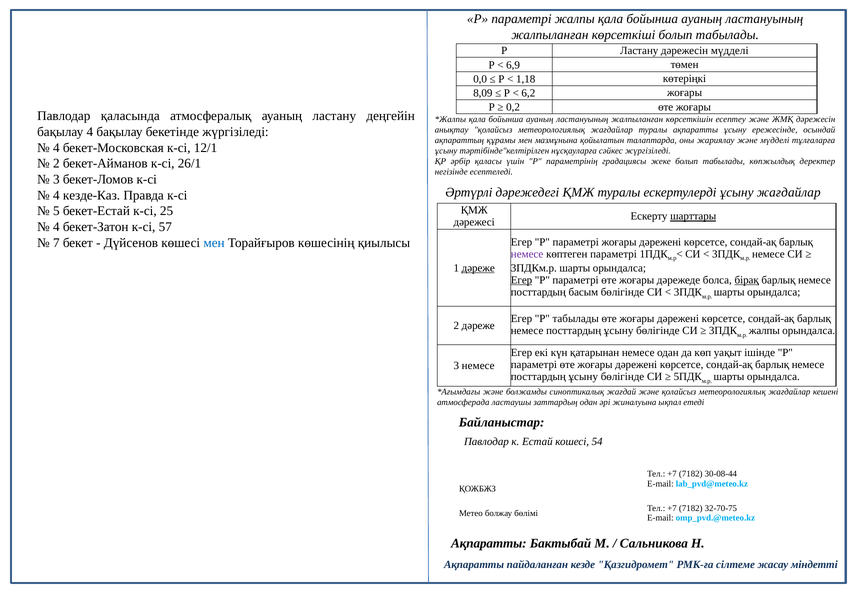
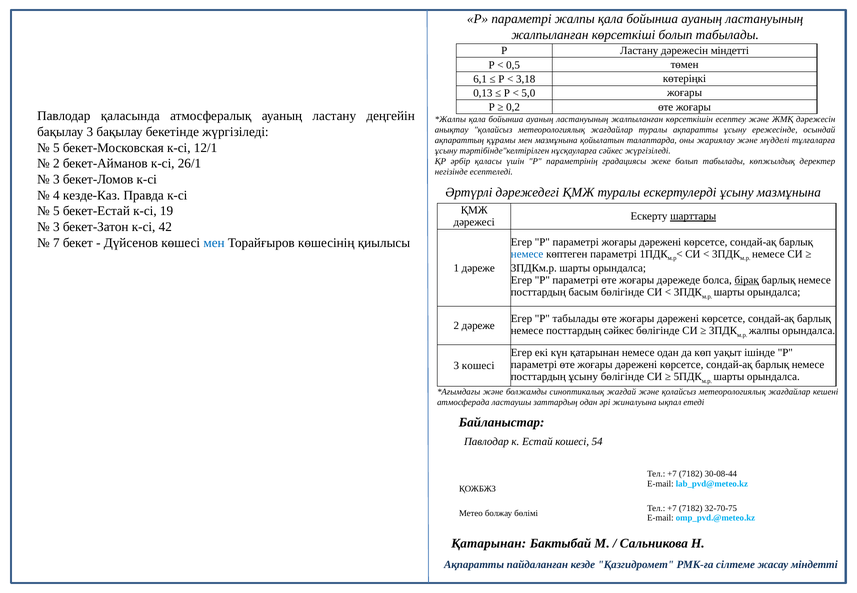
дәрежесін мүдделі: мүдделі -> міндетті
6,9: 6,9 -> 0,5
0,0: 0,0 -> 6,1
1,18: 1,18 -> 3,18
8,09: 8,09 -> 0,13
6,2: 6,2 -> 5,0
бақылау 4: 4 -> 3
4 at (56, 148): 4 -> 5
ұсыну жағдайлар: жағдайлар -> мазмұнына
25: 25 -> 19
4 at (56, 227): 4 -> 3
57: 57 -> 42
немесе at (527, 254) colour: purple -> blue
дәреже at (478, 268) underline: present -> none
Егер at (522, 280) underline: present -> none
ұсыну at (619, 331): ұсыну -> сәйкес
3 немесе: немесе -> кошесi
Ақпаратты at (489, 544): Ақпаратты -> Қатарынан
